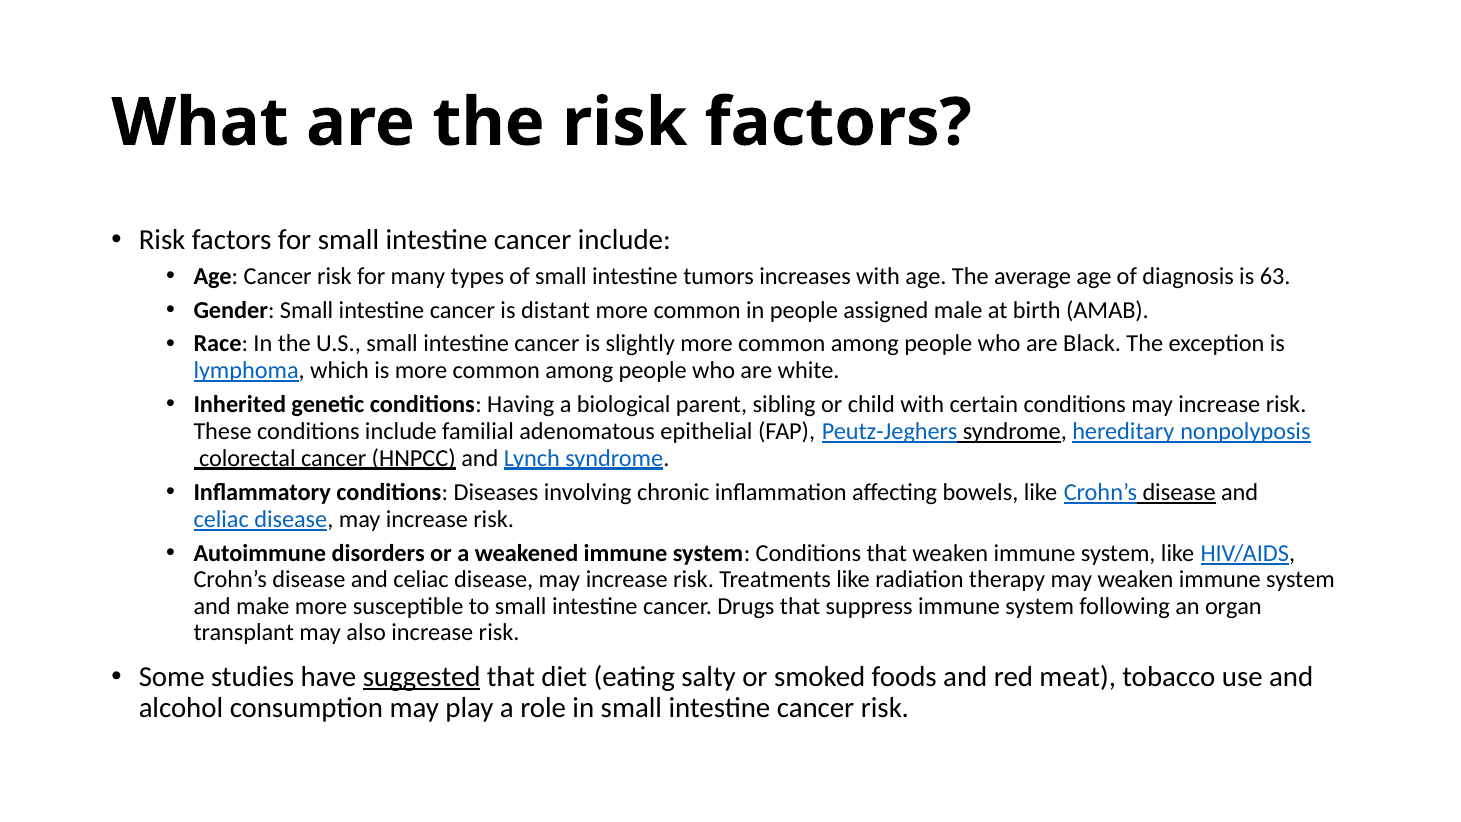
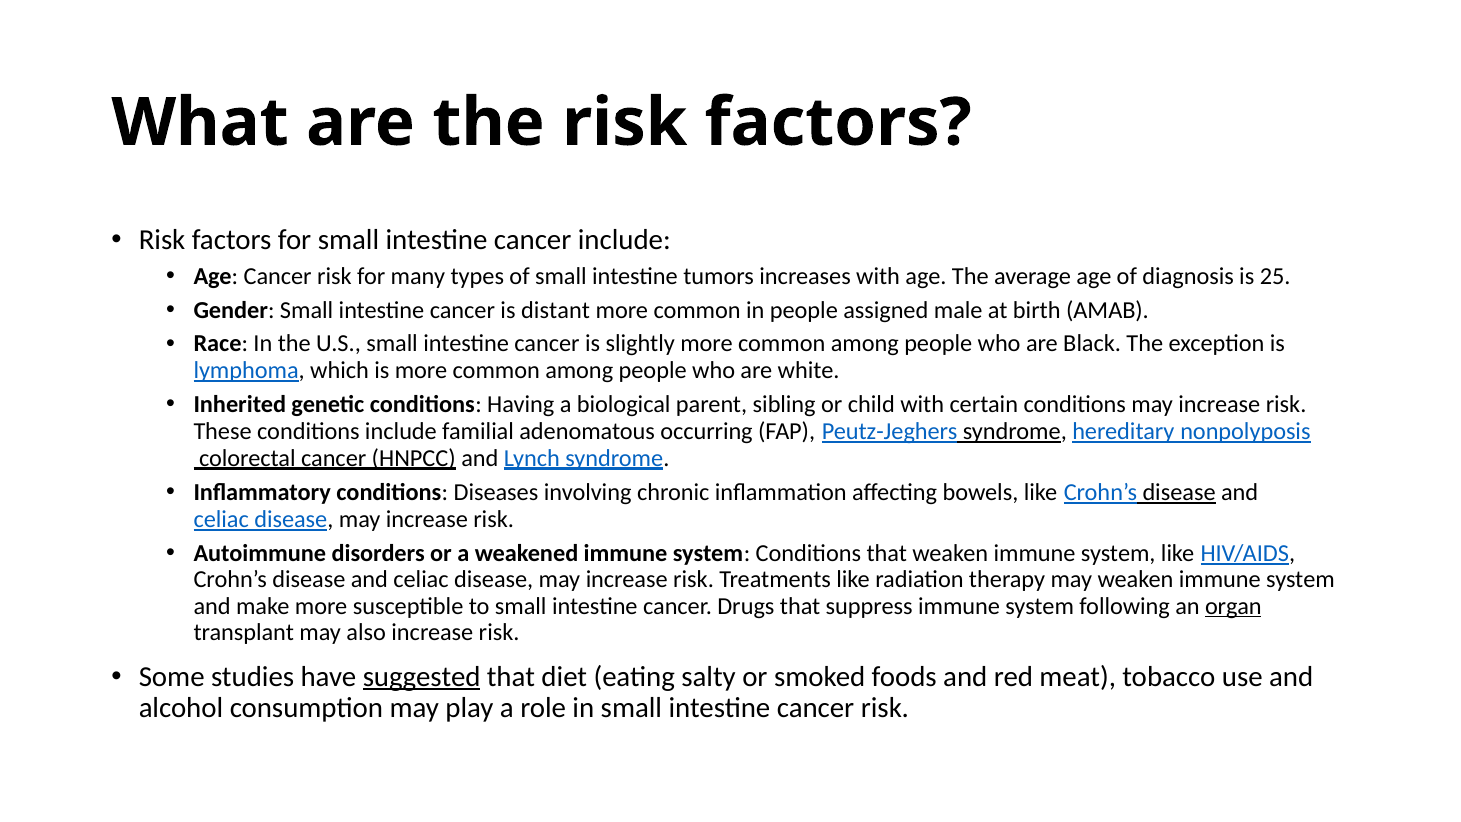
63: 63 -> 25
epithelial: epithelial -> occurring
organ underline: none -> present
